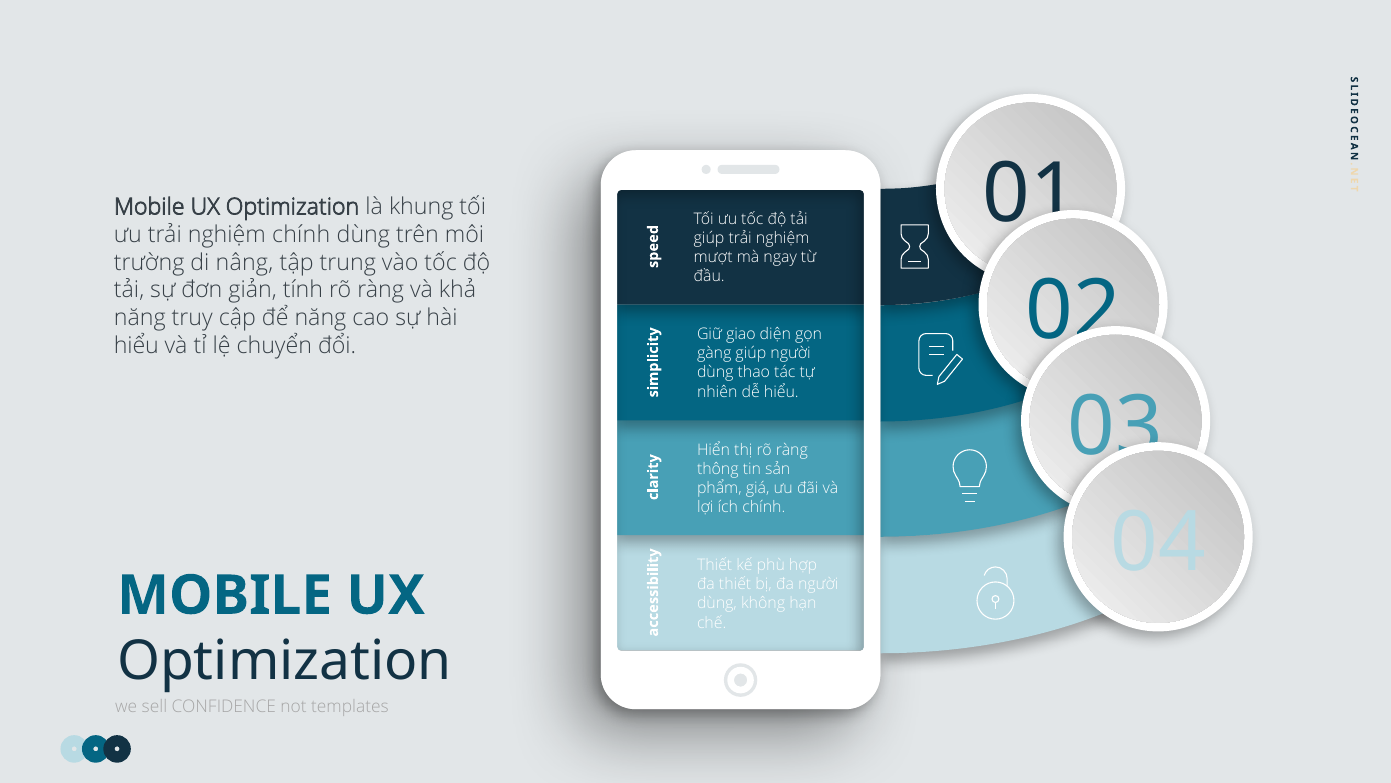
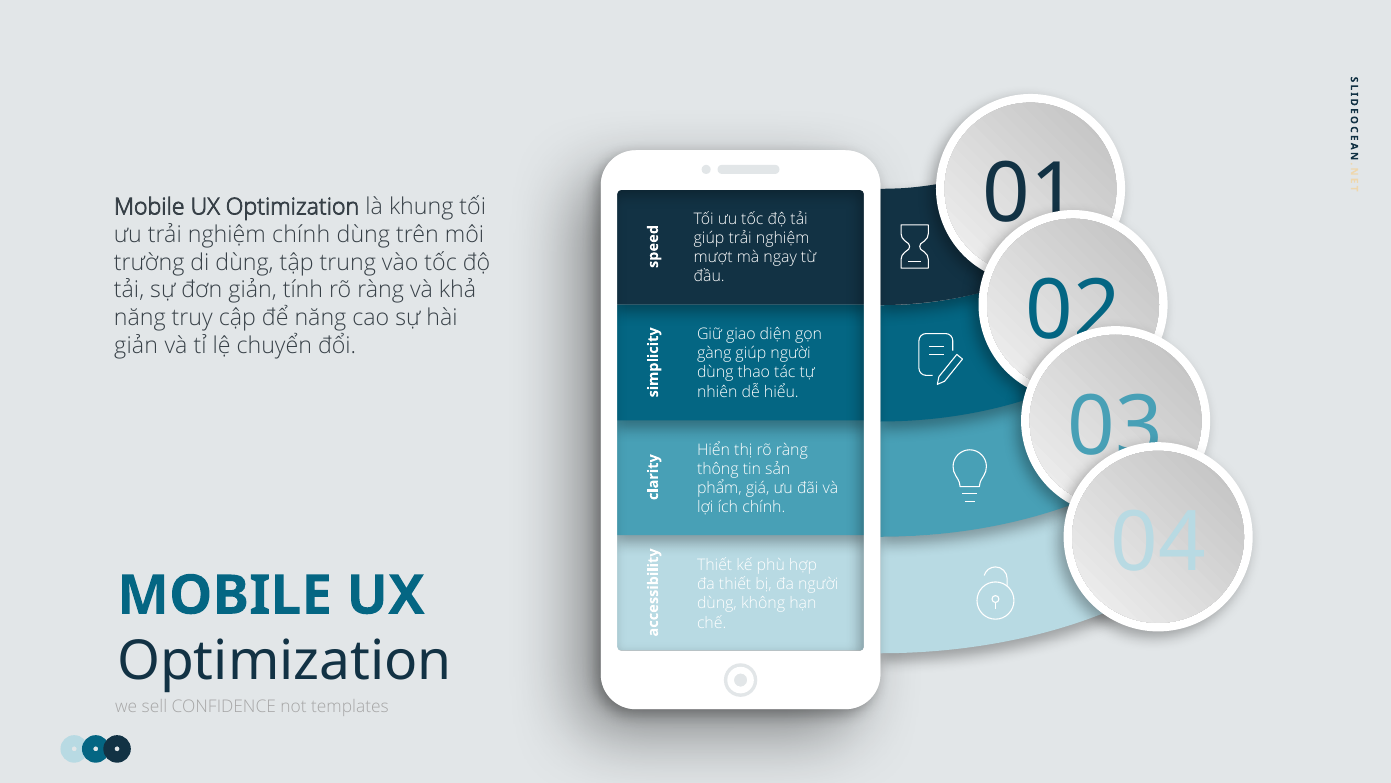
di nâng: nâng -> dùng
hiểu at (136, 346): hiểu -> giản
